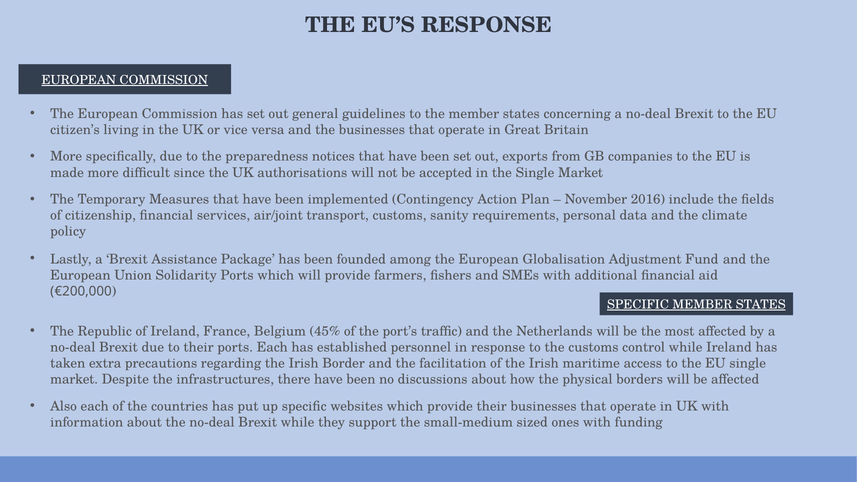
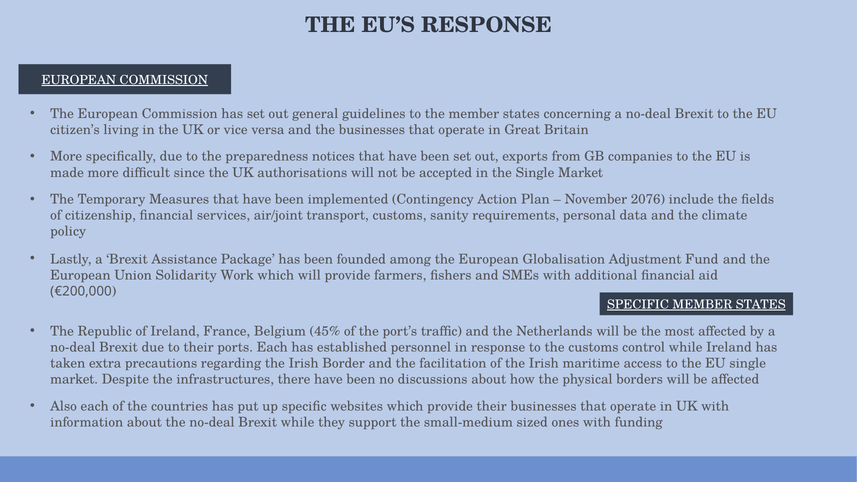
2016: 2016 -> 2076
Solidarity Ports: Ports -> Work
